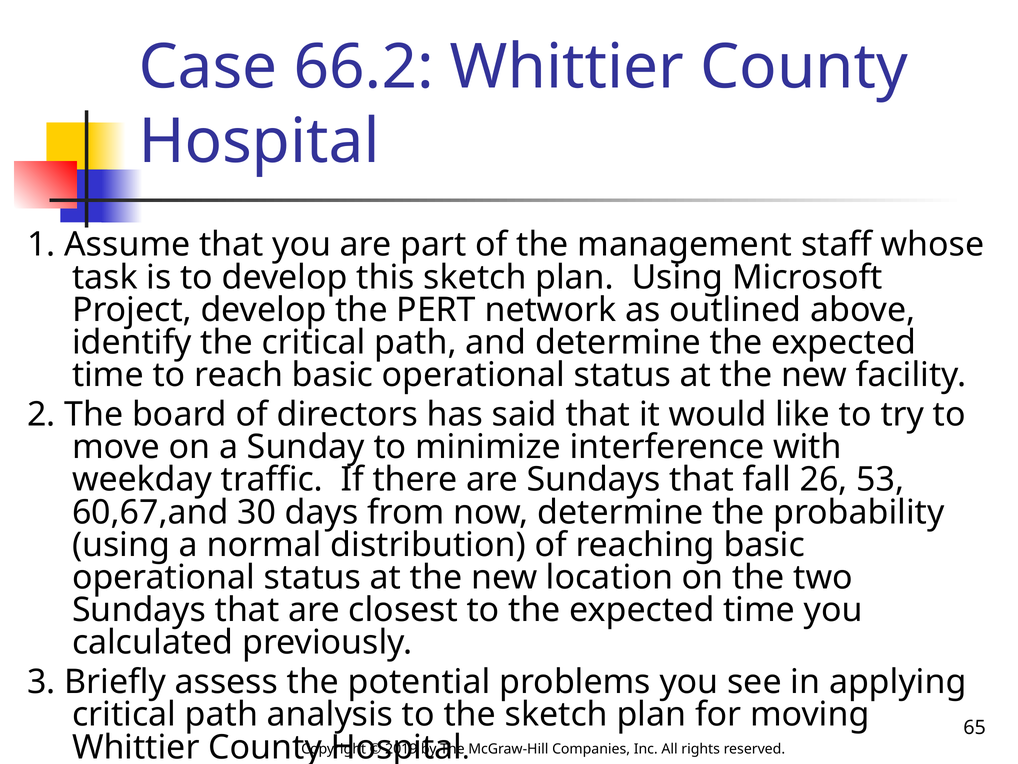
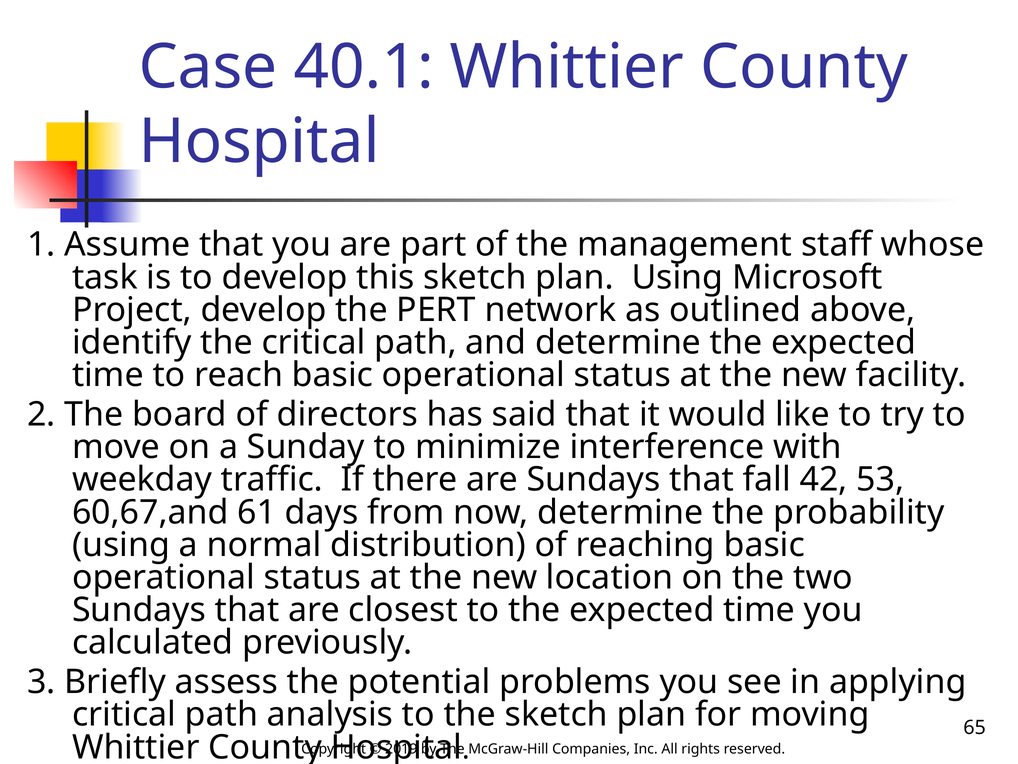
66.2: 66.2 -> 40.1
26: 26 -> 42
30: 30 -> 61
